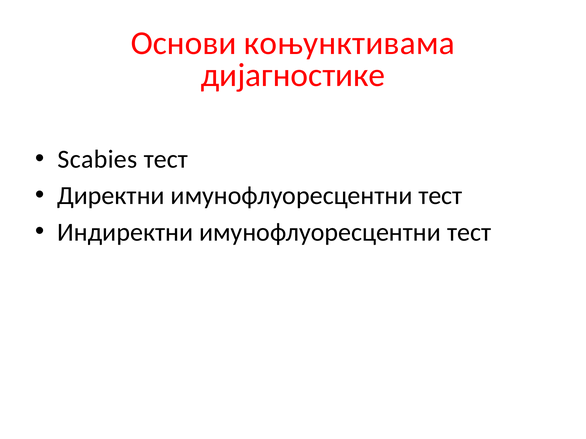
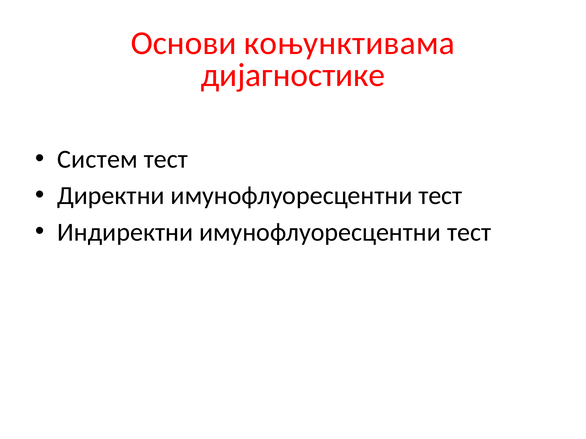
Scabies: Scabies -> Систем
